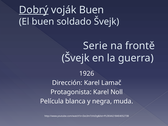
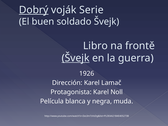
voják Buen: Buen -> Serie
Serie: Serie -> Libro
Švejk at (76, 58) underline: none -> present
